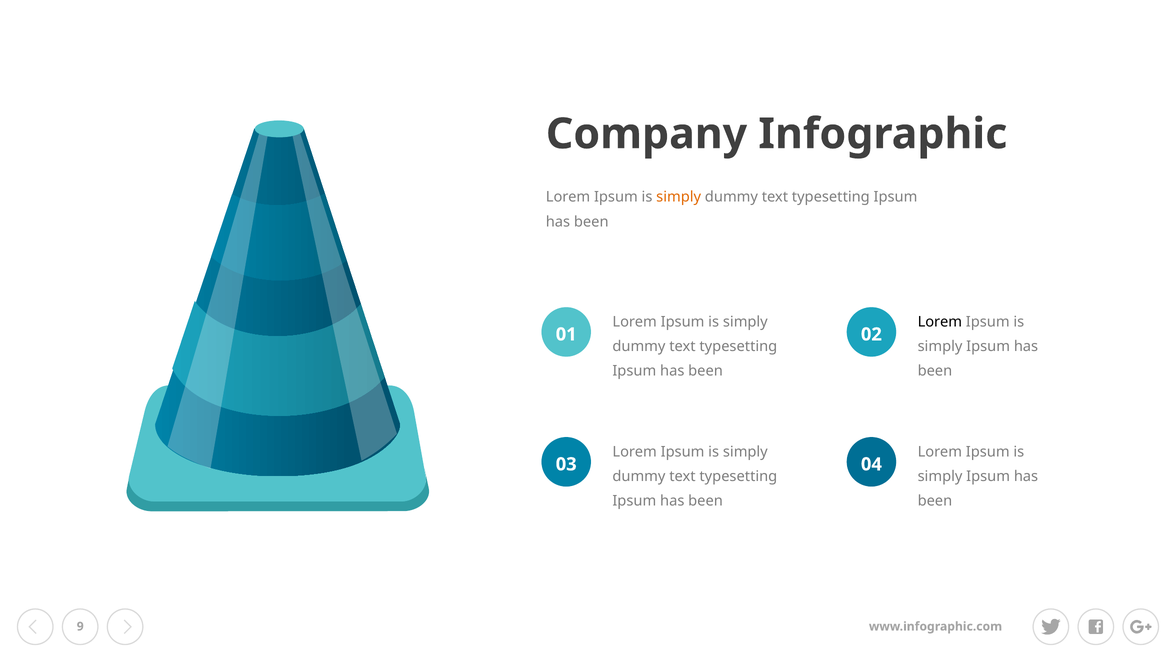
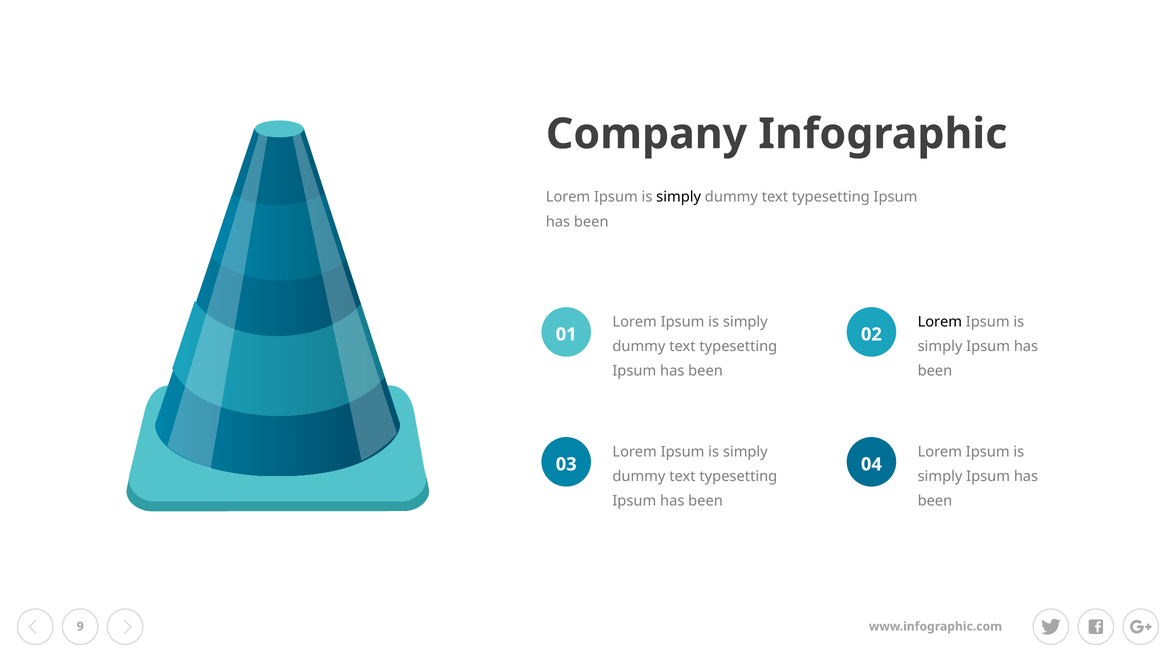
simply at (679, 197) colour: orange -> black
